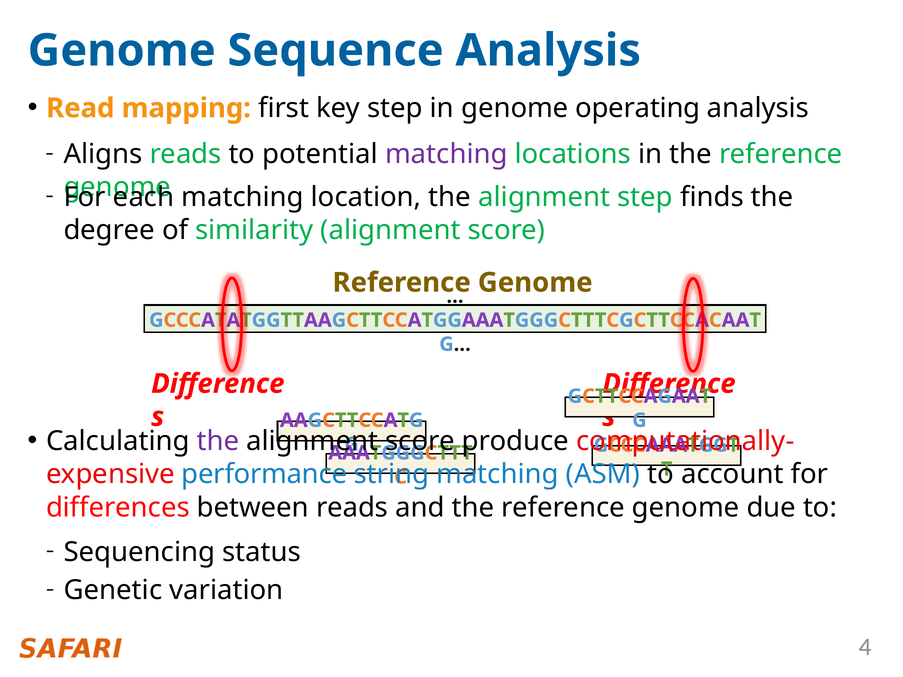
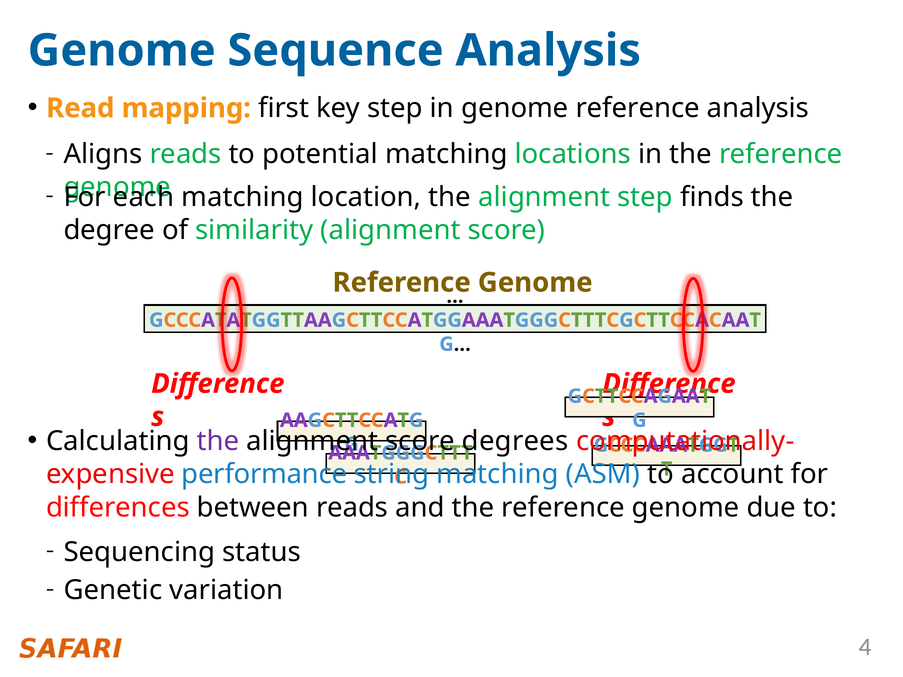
in genome operating: operating -> reference
matching at (446, 154) colour: purple -> black
produce: produce -> degrees
